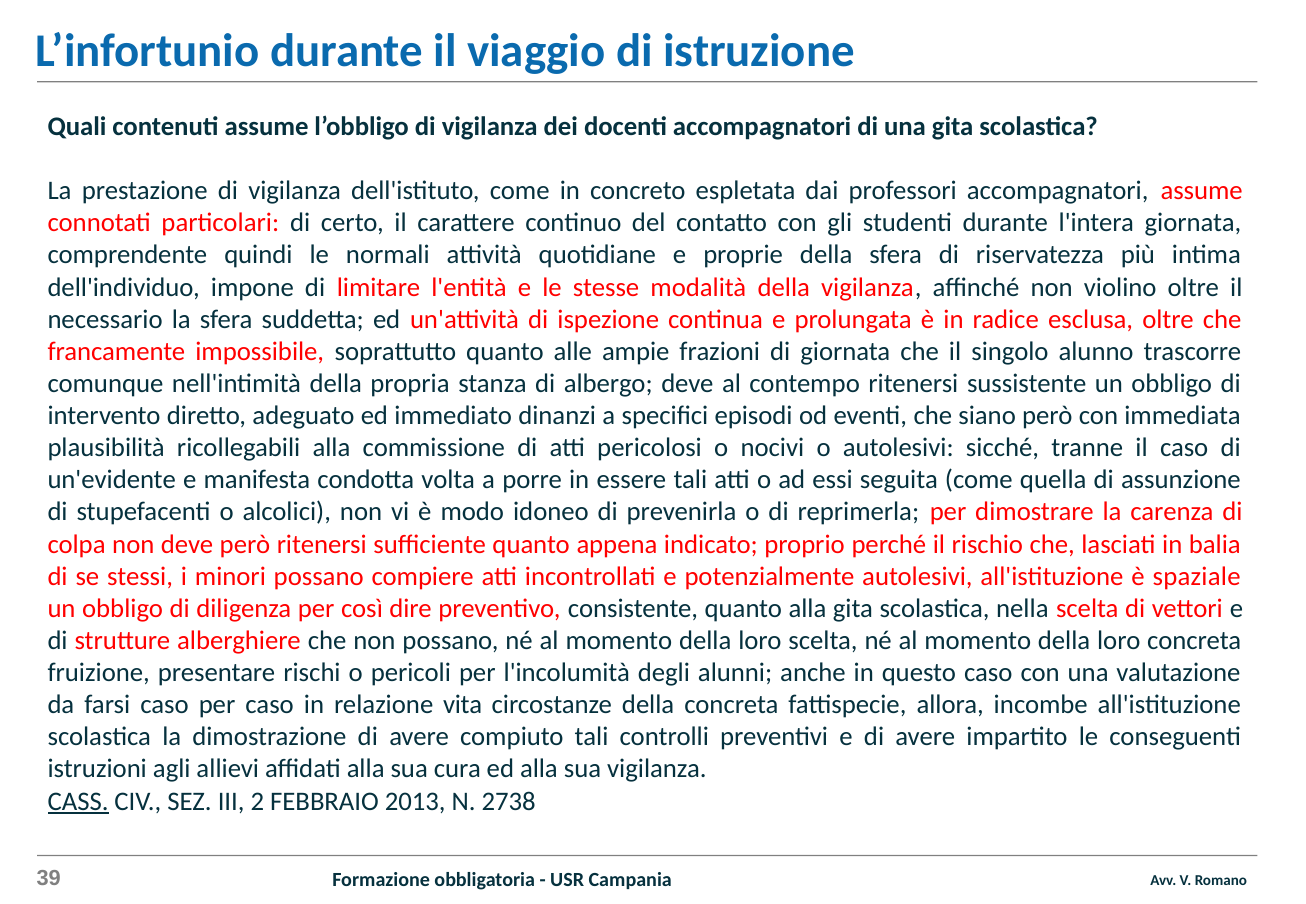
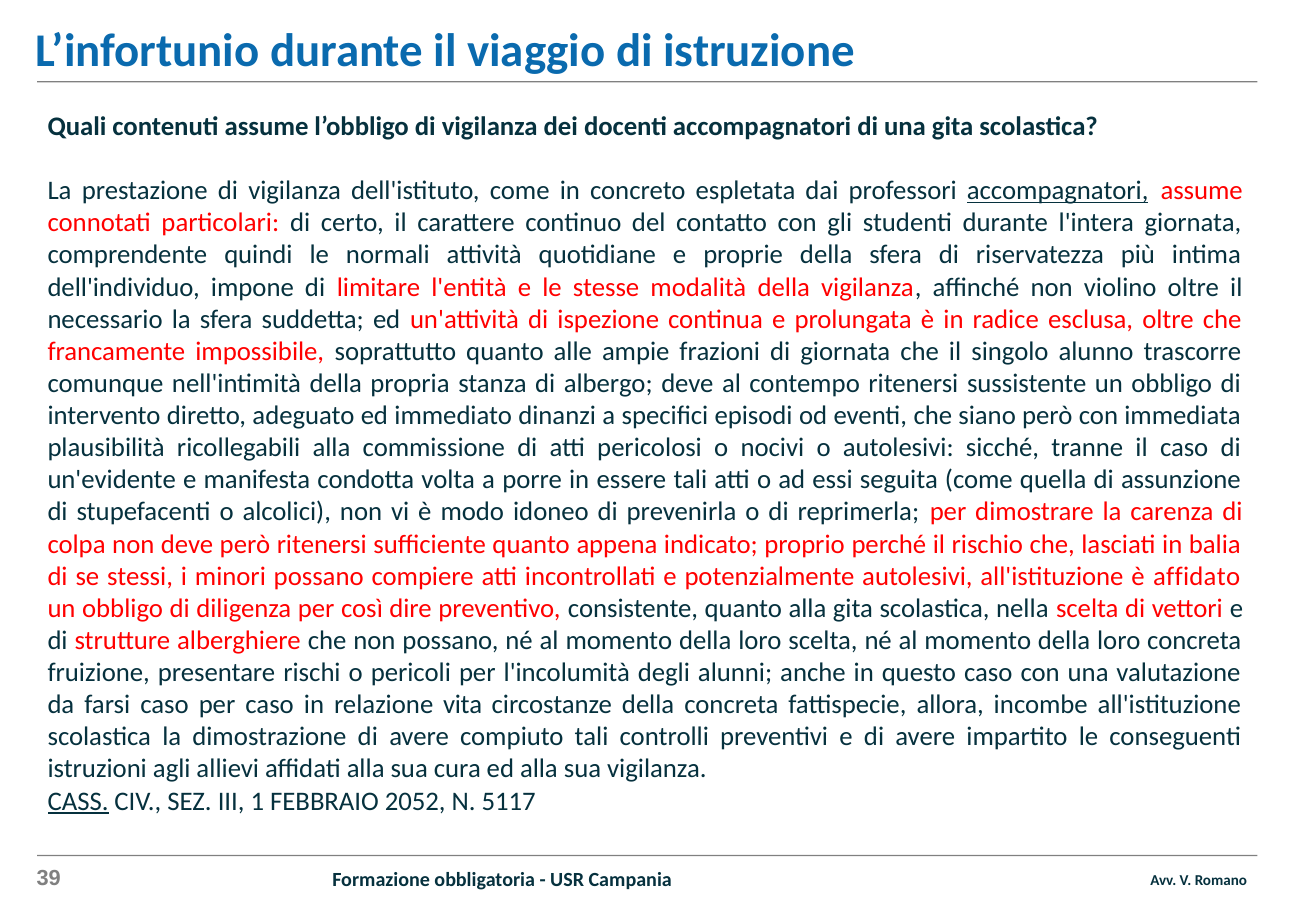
accompagnatori at (1058, 191) underline: none -> present
spaziale: spaziale -> affidato
2: 2 -> 1
2013: 2013 -> 2052
2738: 2738 -> 5117
